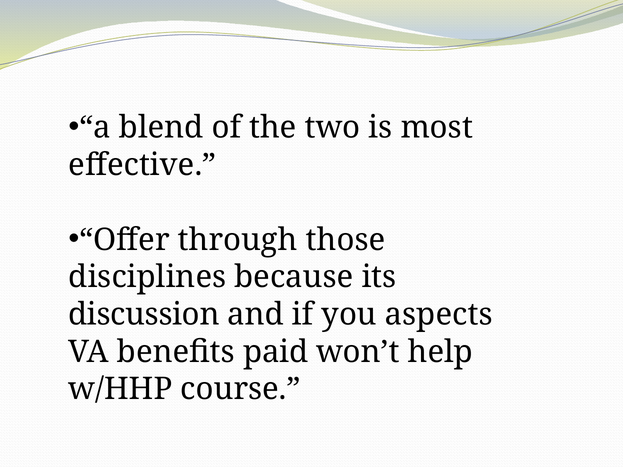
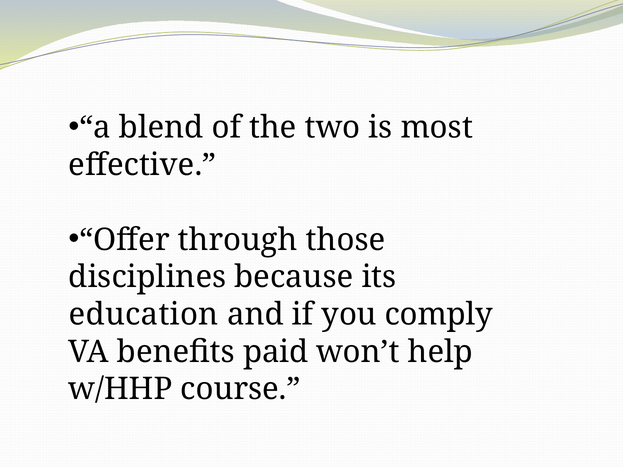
discussion: discussion -> education
aspects: aspects -> comply
